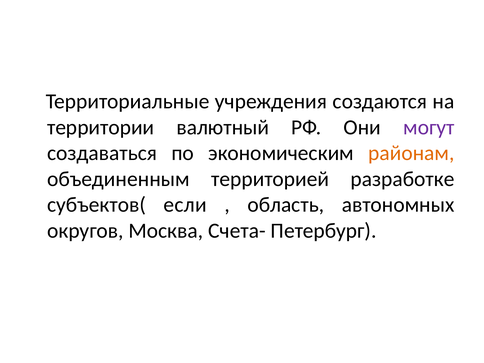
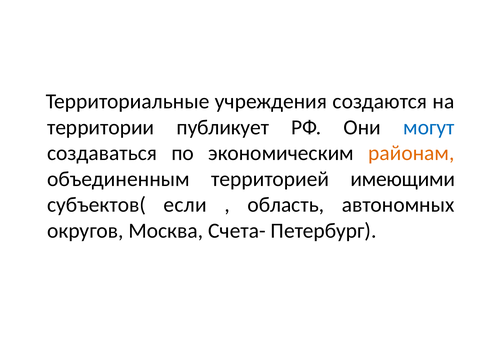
валютный: валютный -> публикует
могут colour: purple -> blue
разработке: разработке -> имеющими
